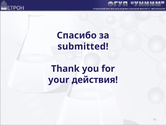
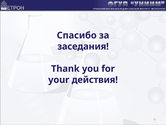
submitted: submitted -> заседания
